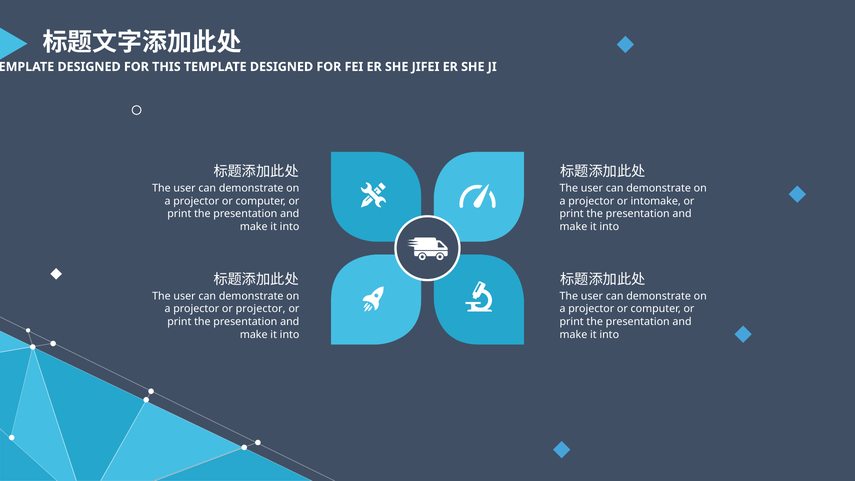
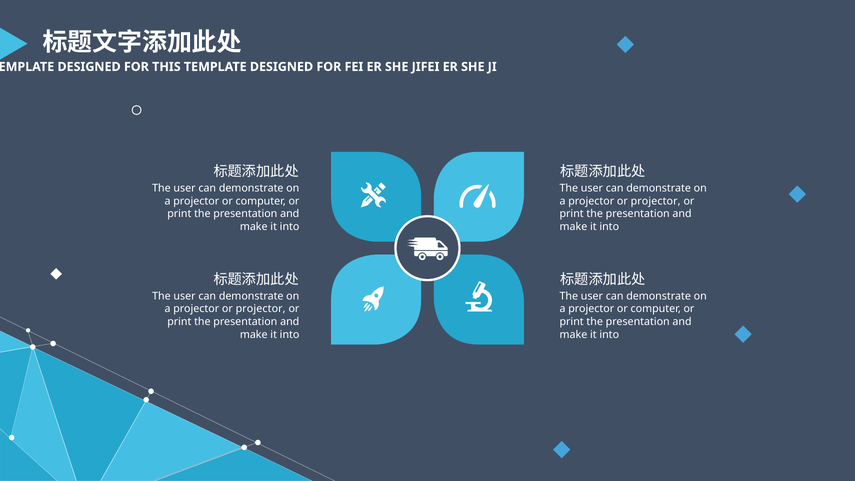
intomake at (656, 201): intomake -> projector
